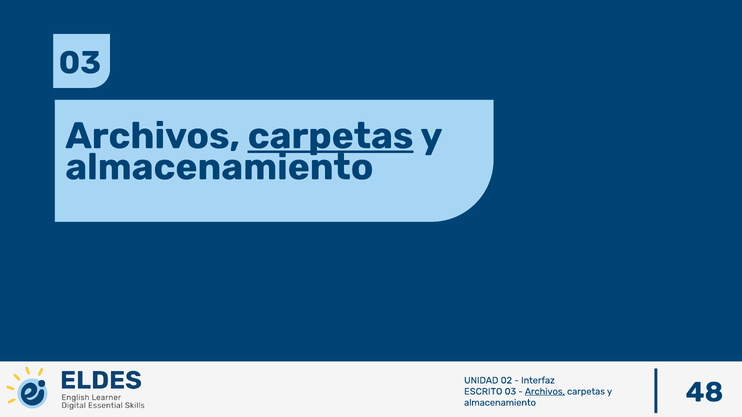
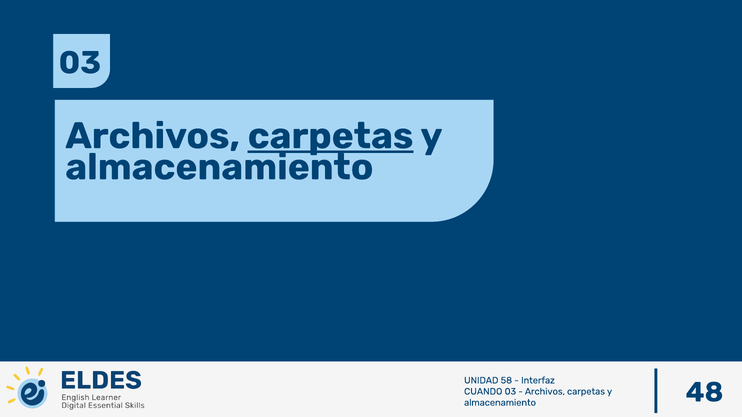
02: 02 -> 58
ESCRITO: ESCRITO -> CUANDO
Archivos at (545, 392) underline: present -> none
